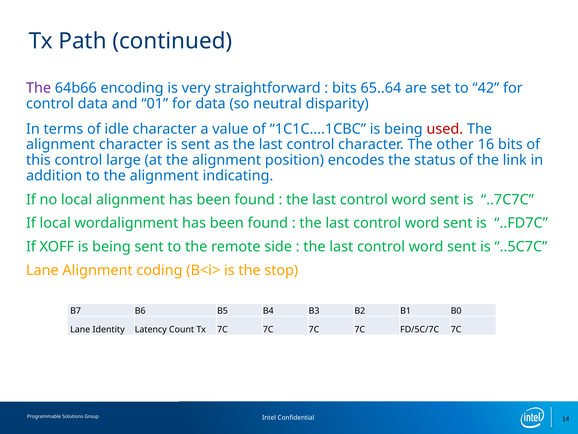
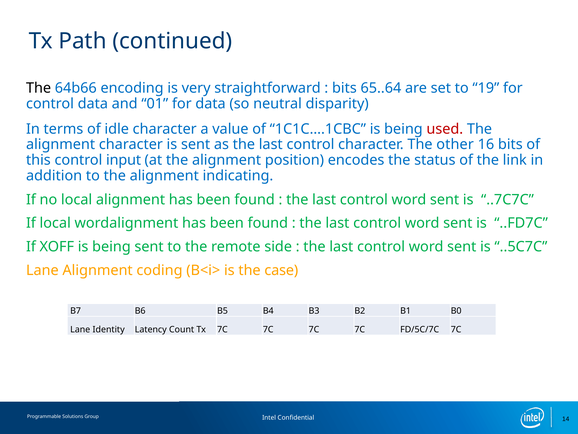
The at (39, 88) colour: purple -> black
42: 42 -> 19
large: large -> input
stop: stop -> case
